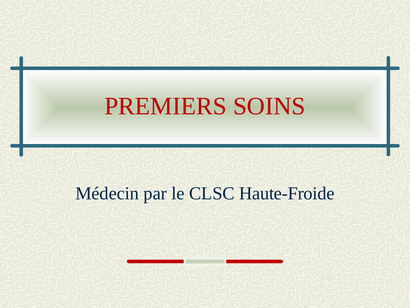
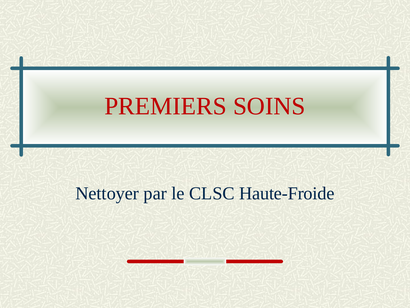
Médecin: Médecin -> Nettoyer
